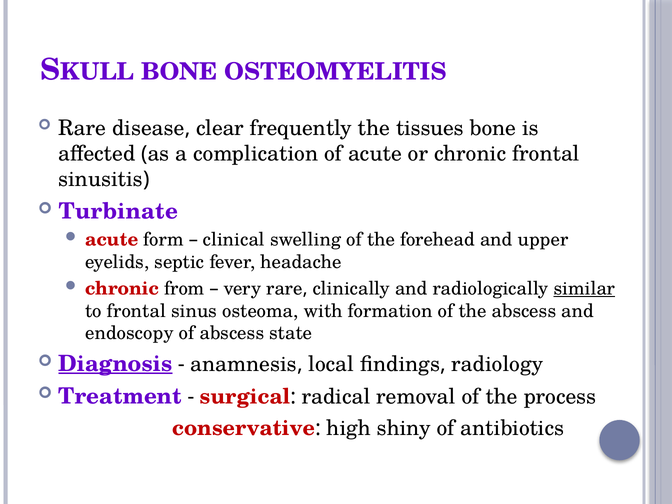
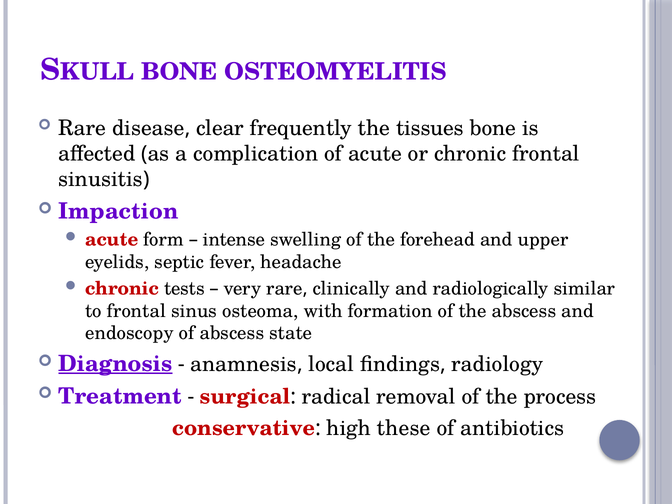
Turbinate: Turbinate -> Impaction
clinical: clinical -> intense
from: from -> tests
similar underline: present -> none
shiny: shiny -> these
